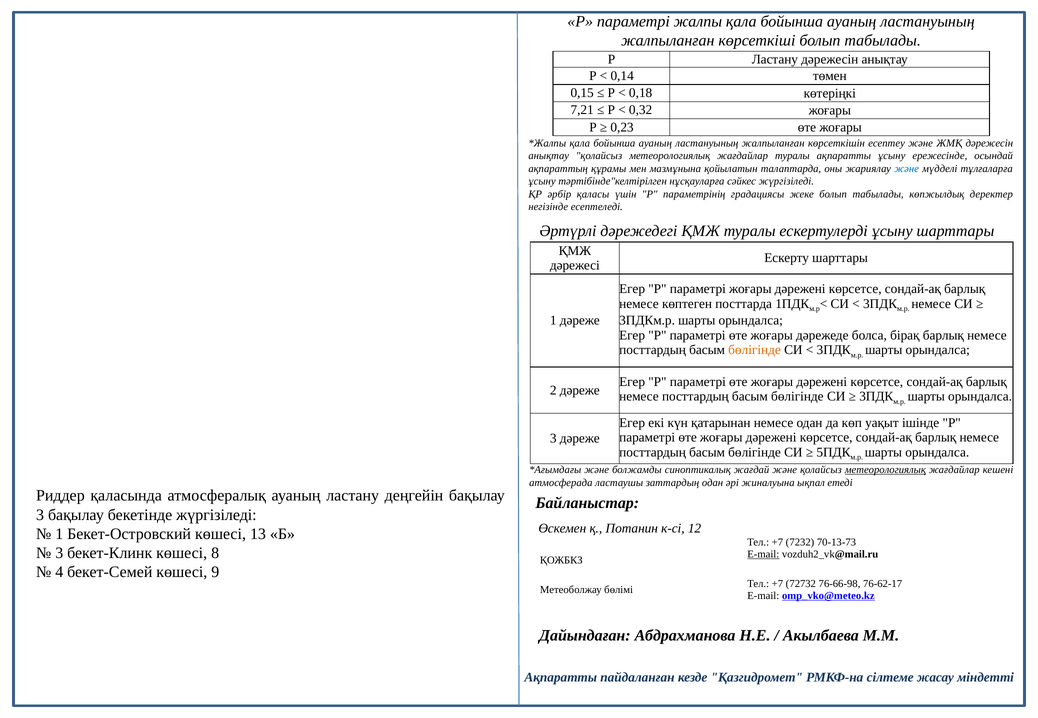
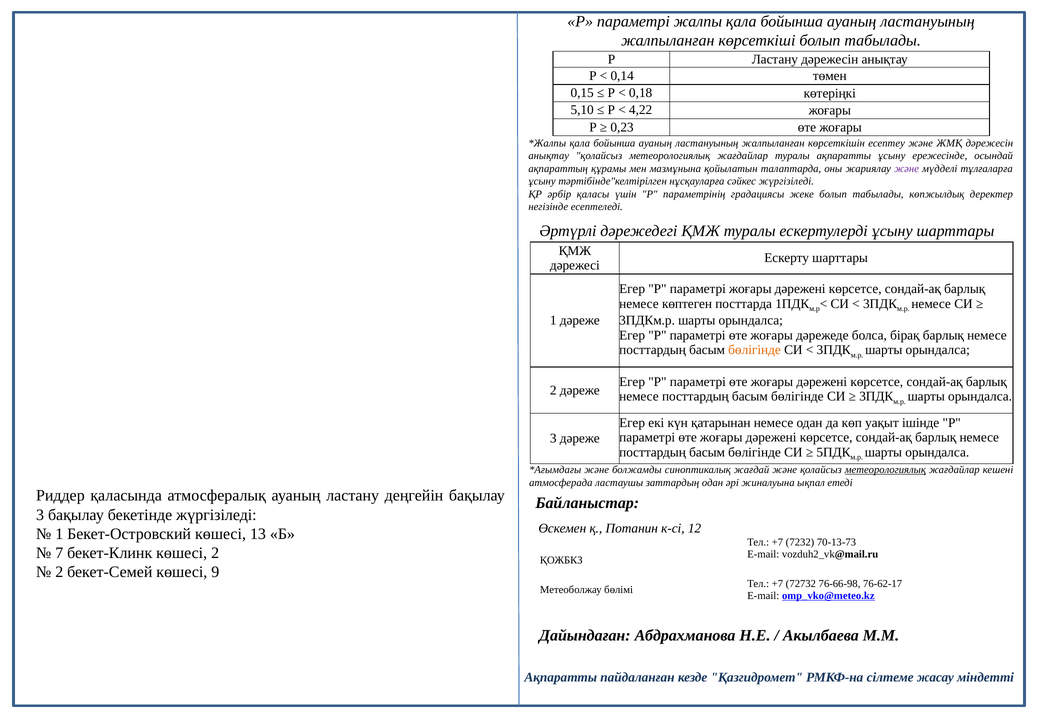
7,21: 7,21 -> 5,10
0,32: 0,32 -> 4,22
және at (907, 169) colour: blue -> purple
3 at (59, 554): 3 -> 7
көшесі 8: 8 -> 2
E-mail at (763, 555) underline: present -> none
4 at (59, 573): 4 -> 2
